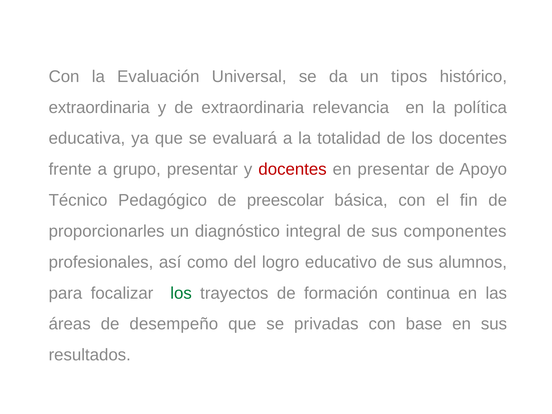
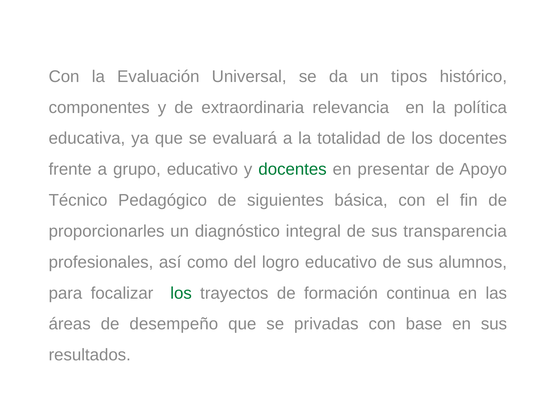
extraordinaria at (99, 107): extraordinaria -> componentes
grupo presentar: presentar -> educativo
docentes at (293, 169) colour: red -> green
preescolar: preescolar -> siguientes
componentes: componentes -> transparencia
